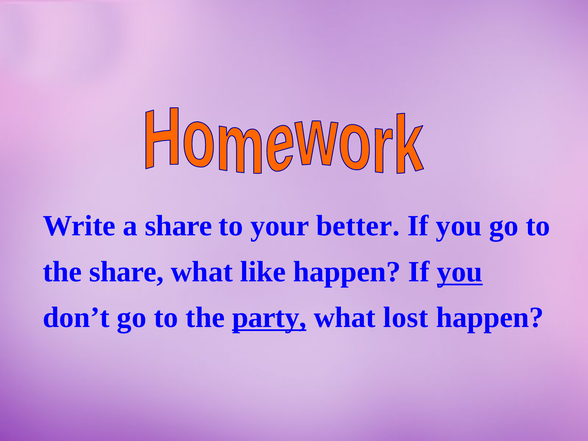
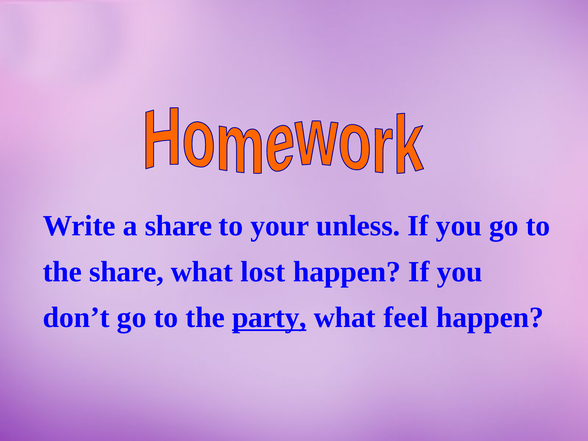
better: better -> unless
like: like -> lost
you at (460, 272) underline: present -> none
lost: lost -> feel
